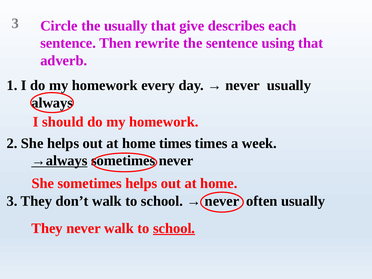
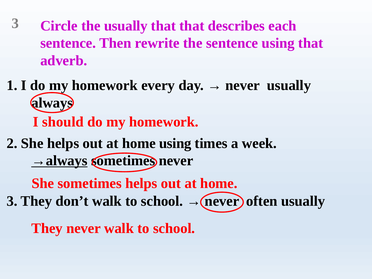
that give: give -> that
home times: times -> using
school at (174, 228) underline: present -> none
